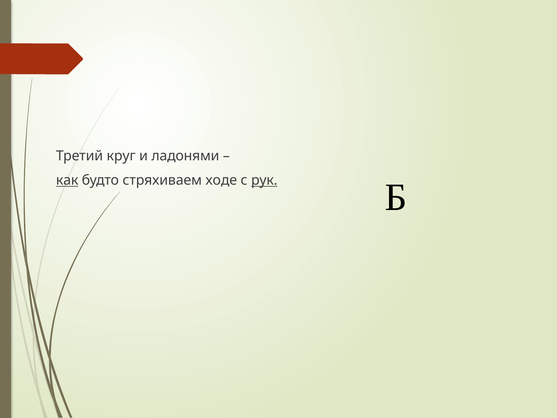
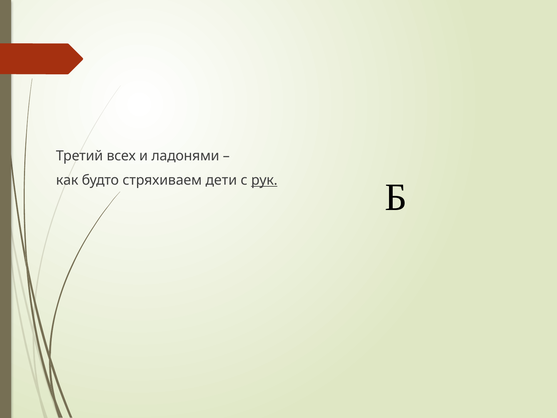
круг: круг -> всех
как underline: present -> none
ходе: ходе -> дети
